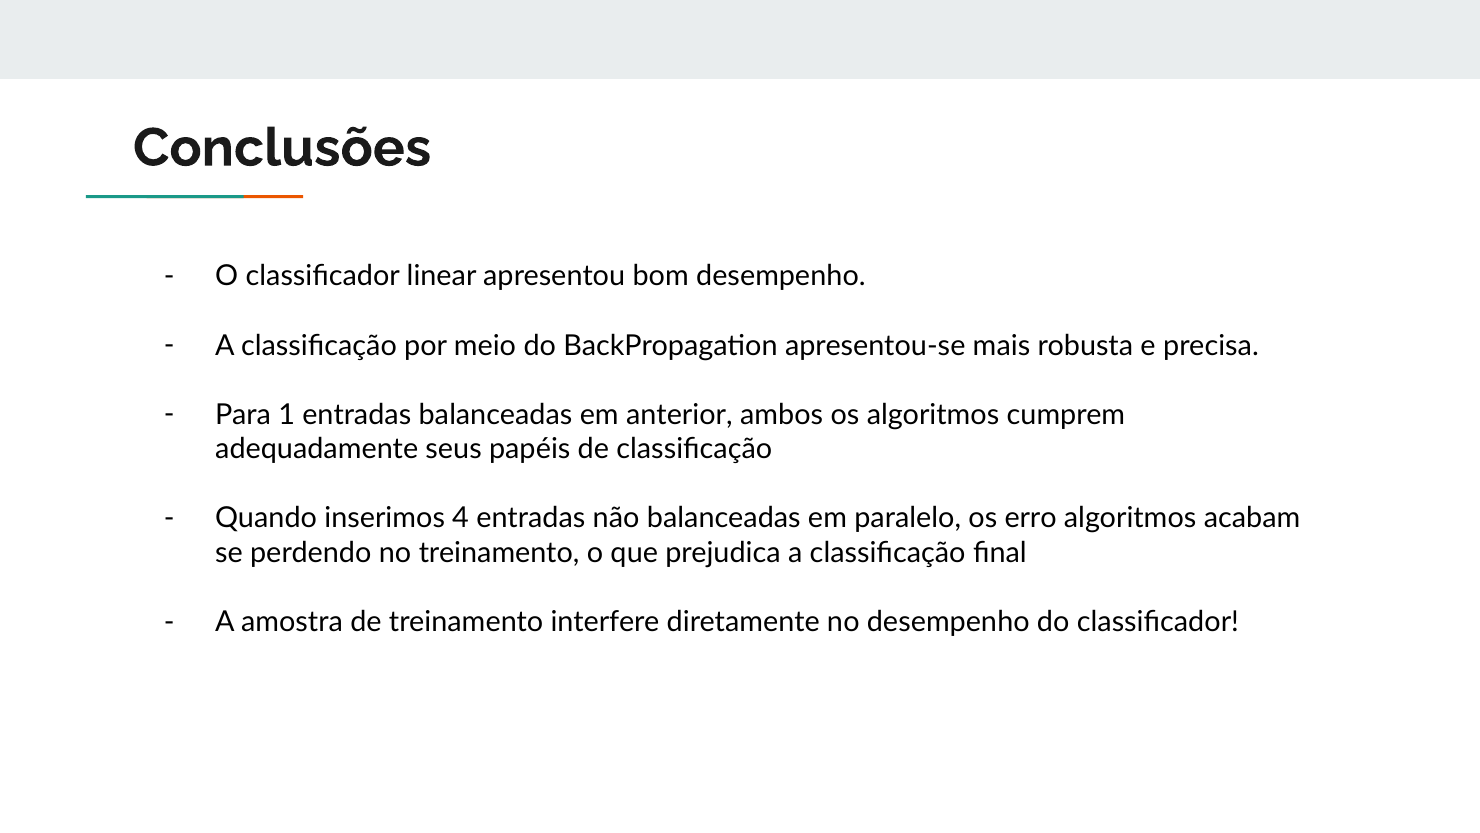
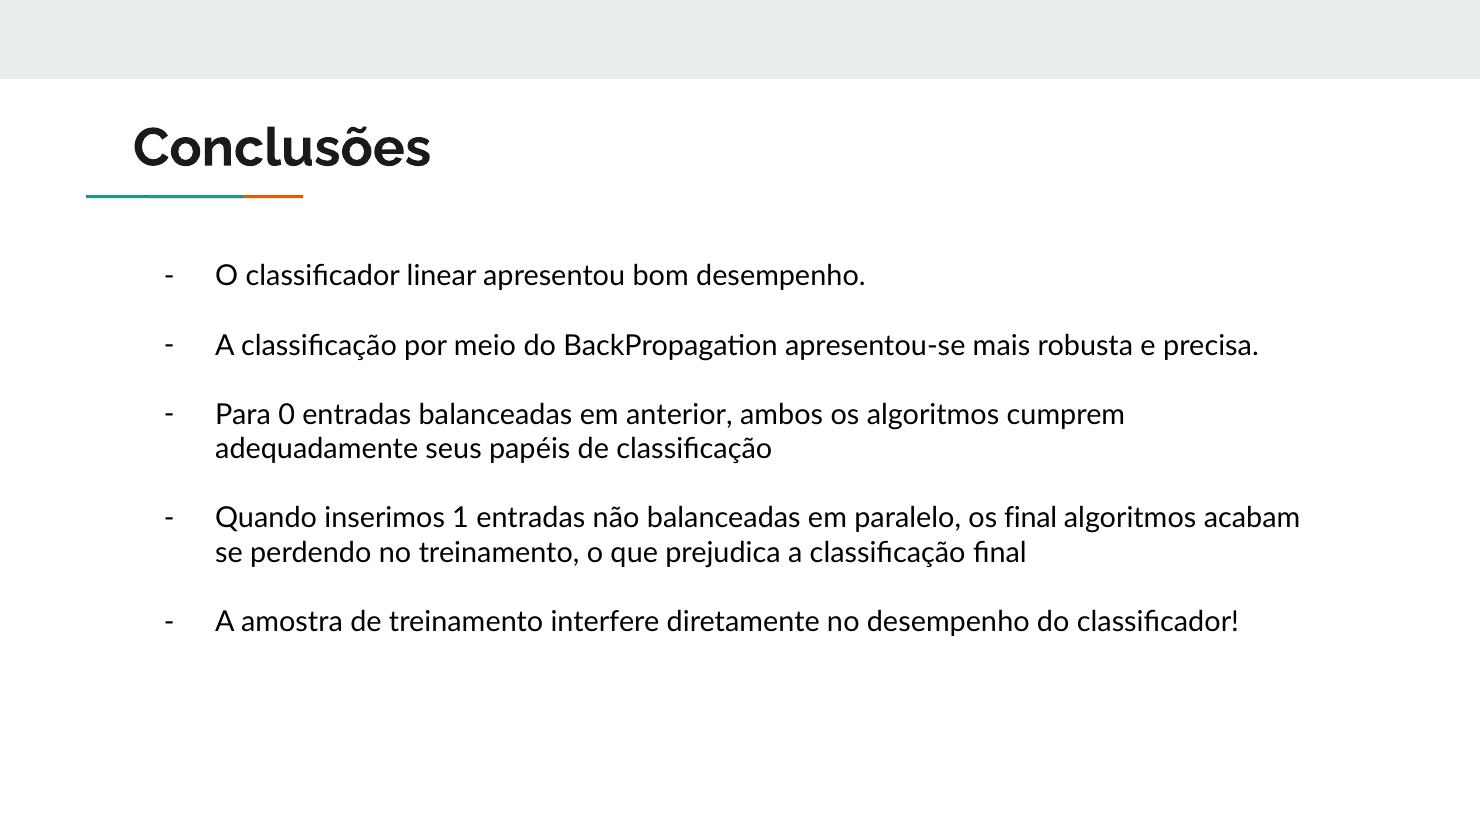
1: 1 -> 0
4: 4 -> 1
os erro: erro -> final
